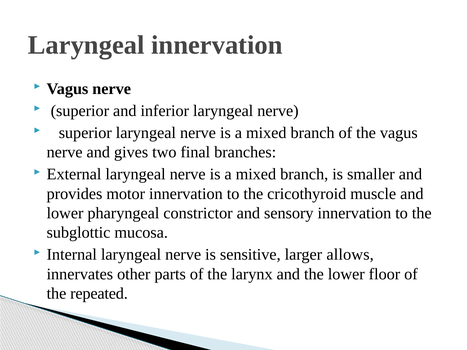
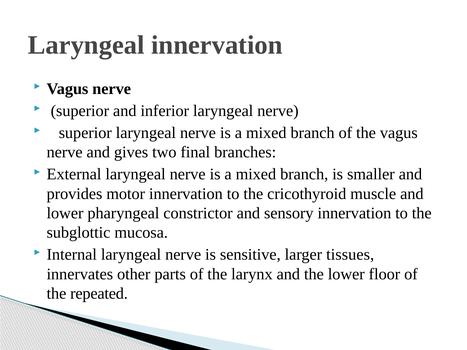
allows: allows -> tissues
